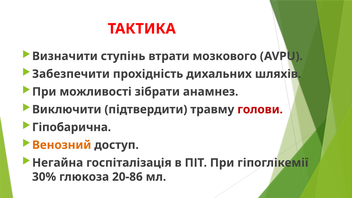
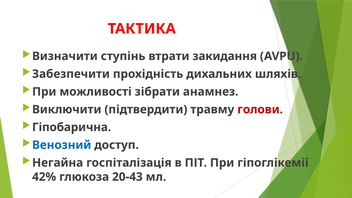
мозкового: мозкового -> закидання
Венозний colour: orange -> blue
30%: 30% -> 42%
20-86: 20-86 -> 20-43
